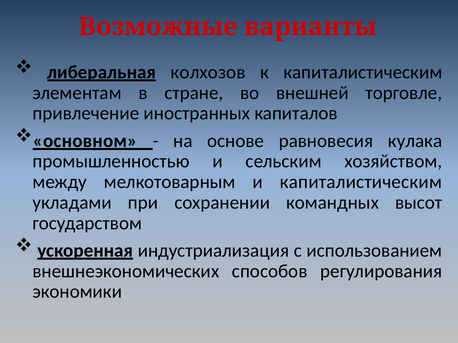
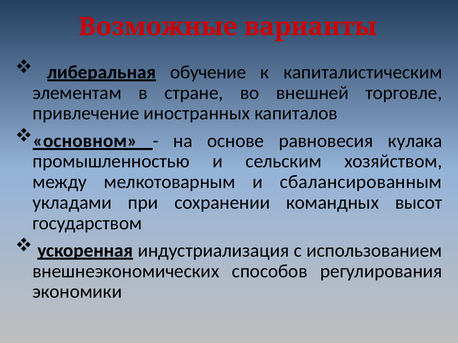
колхозов: колхозов -> обучение
и капиталистическим: капиталистическим -> сбалансированным
